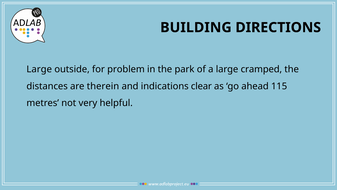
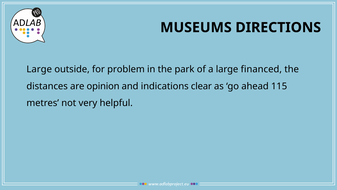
BUILDING: BUILDING -> MUSEUMS
cramped: cramped -> financed
therein: therein -> opinion
